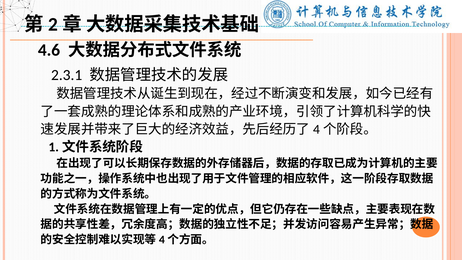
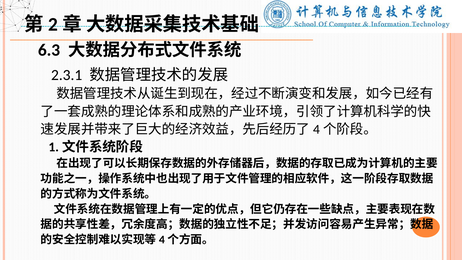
4.6: 4.6 -> 6.3
